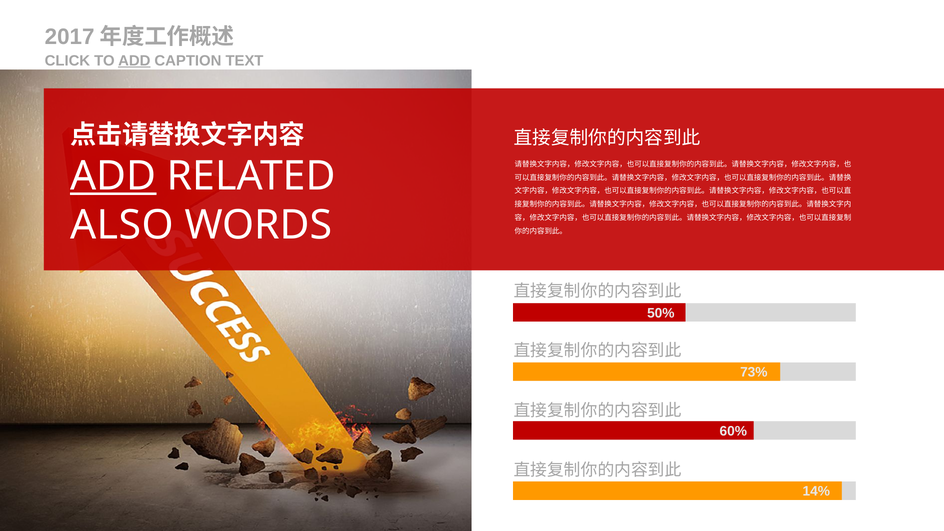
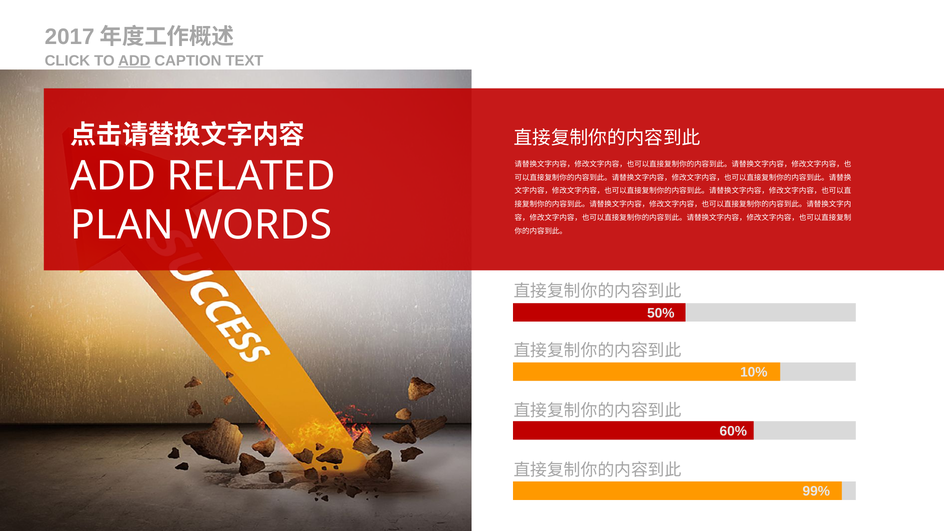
ADD at (113, 176) underline: present -> none
ALSO: ALSO -> PLAN
73%: 73% -> 10%
14%: 14% -> 99%
